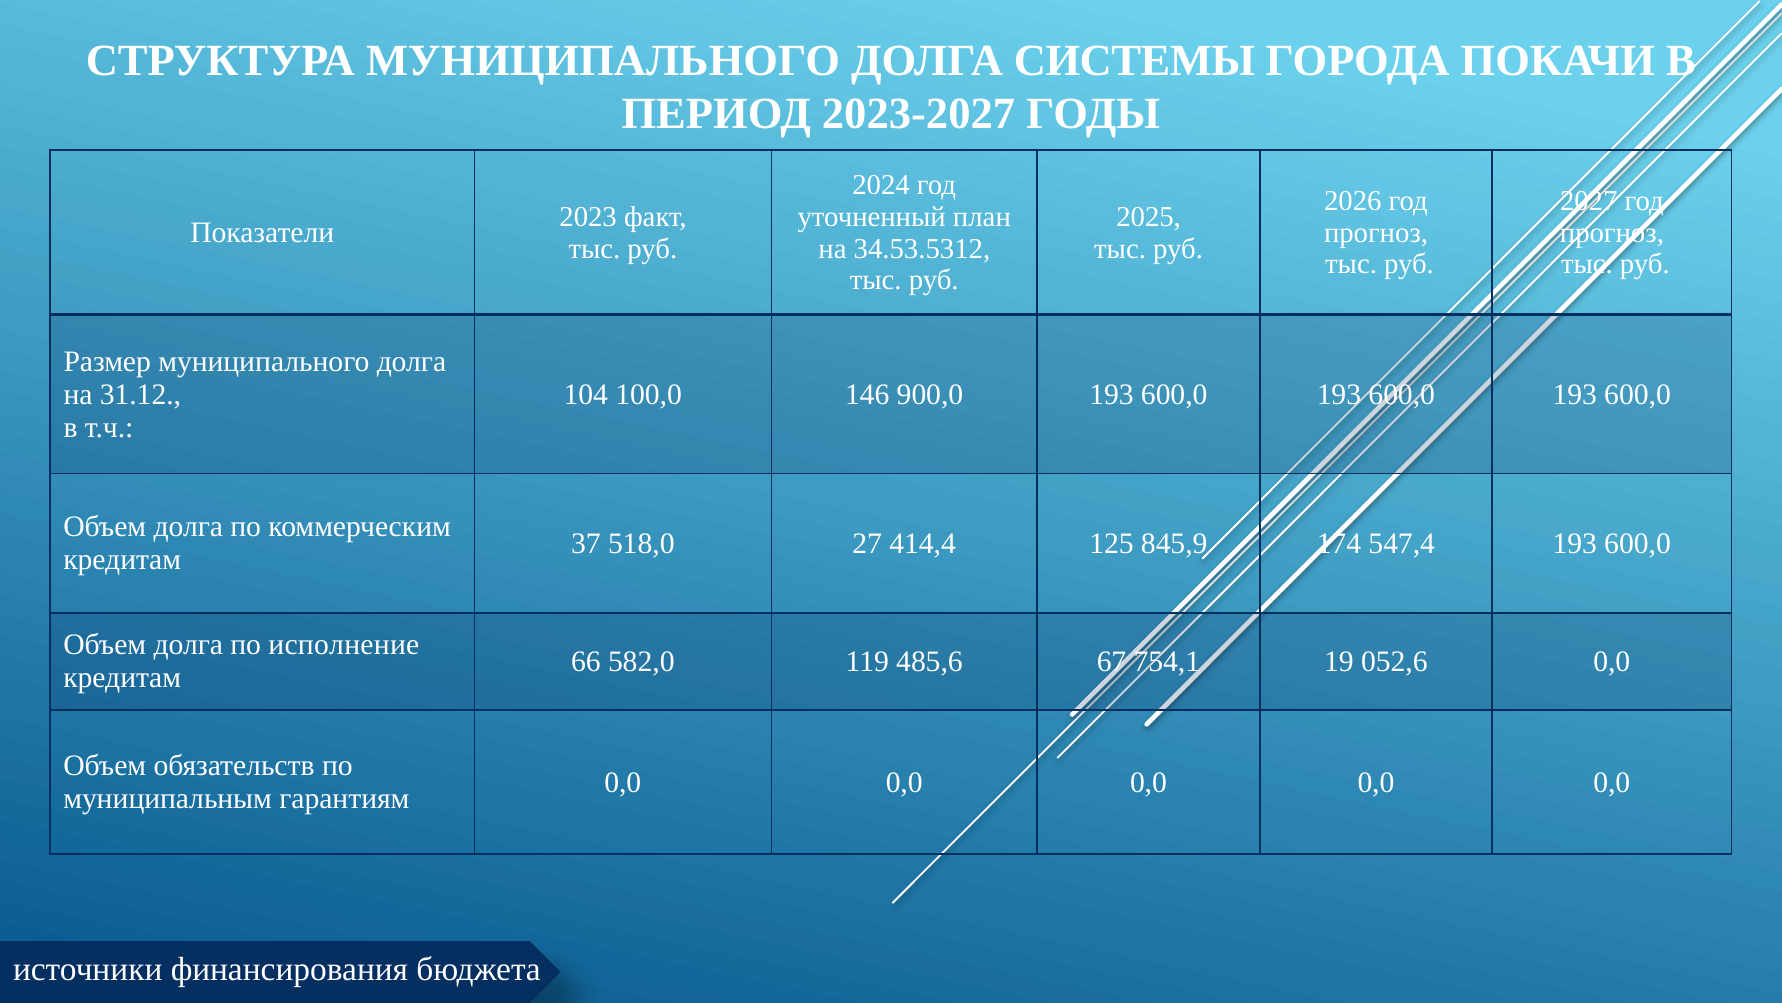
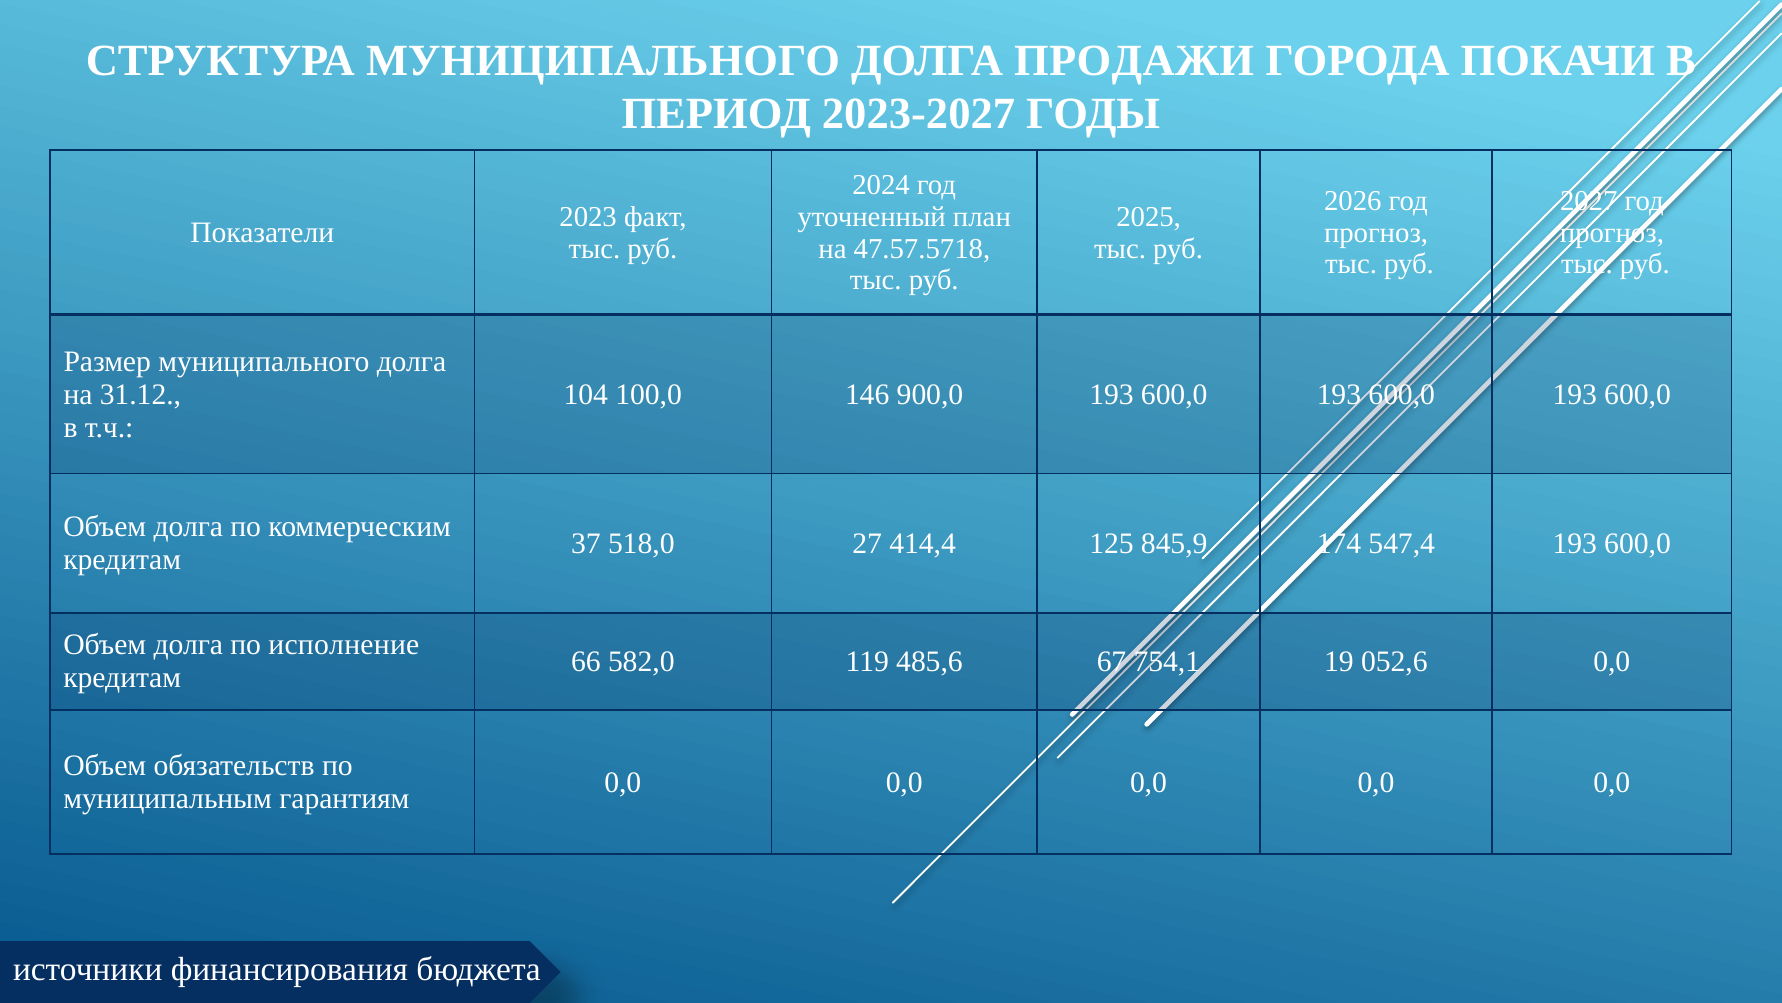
СИСТЕМЫ: СИСТЕМЫ -> ПРОДАЖИ
34.53.5312: 34.53.5312 -> 47.57.5718
